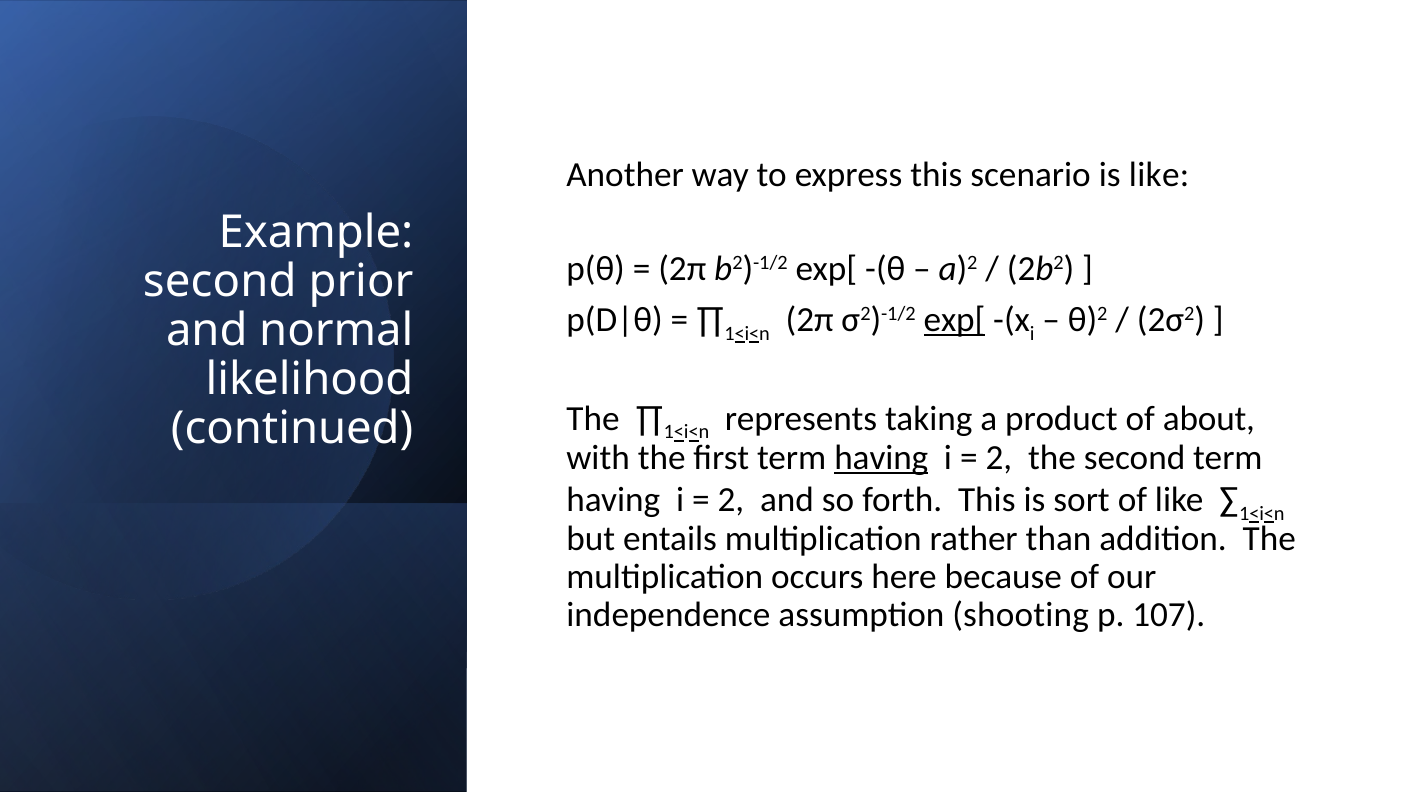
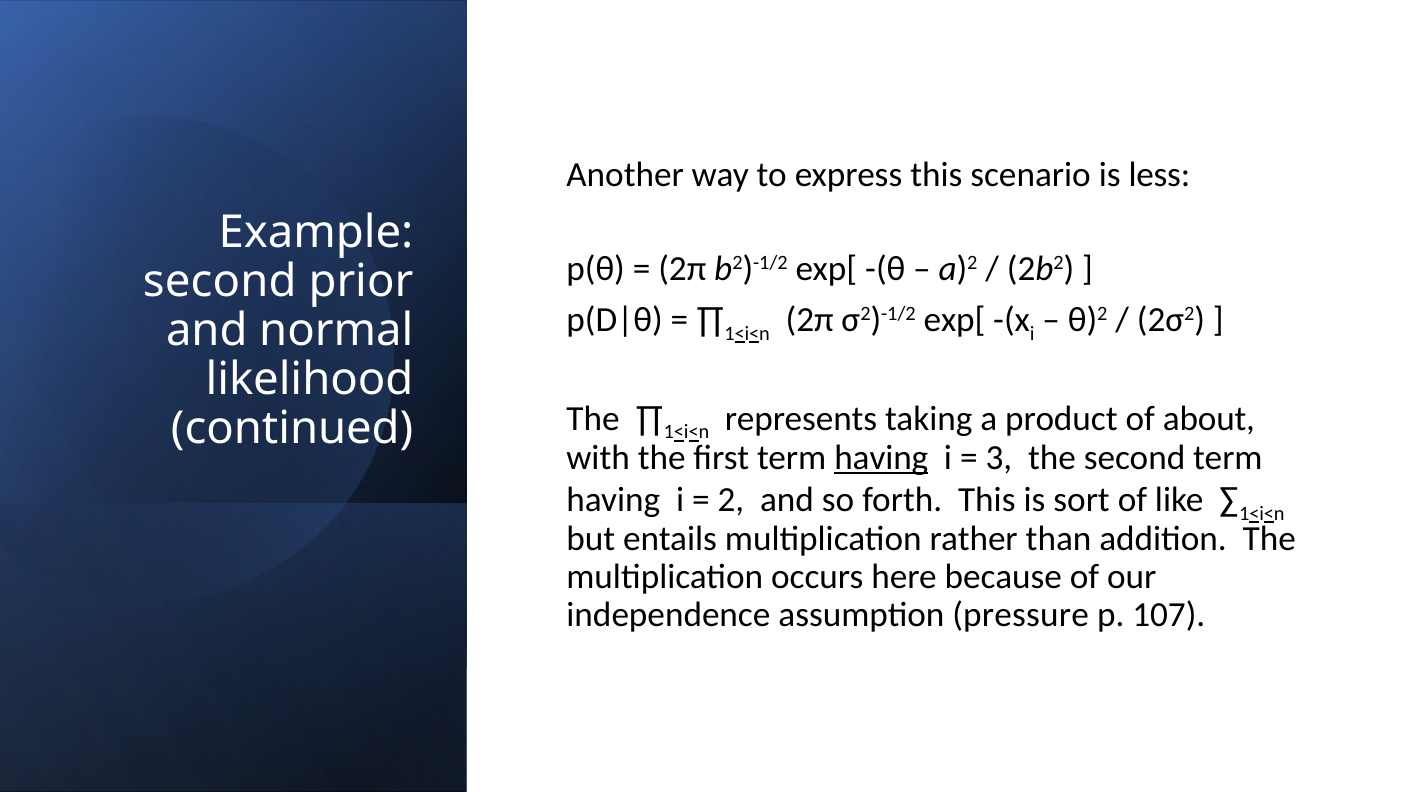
is like: like -> less
exp[ at (955, 320) underline: present -> none
2 at (999, 458): 2 -> 3
shooting: shooting -> pressure
